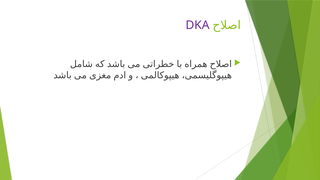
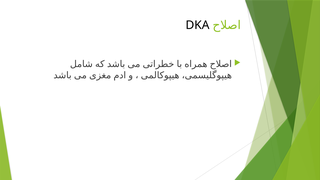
DKA colour: purple -> black
